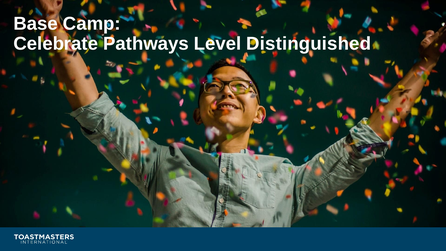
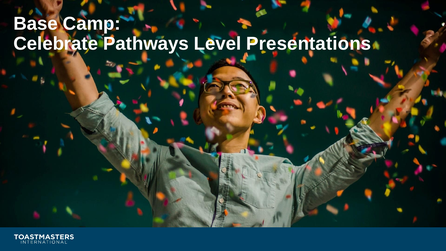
Distinguished: Distinguished -> Presentations
